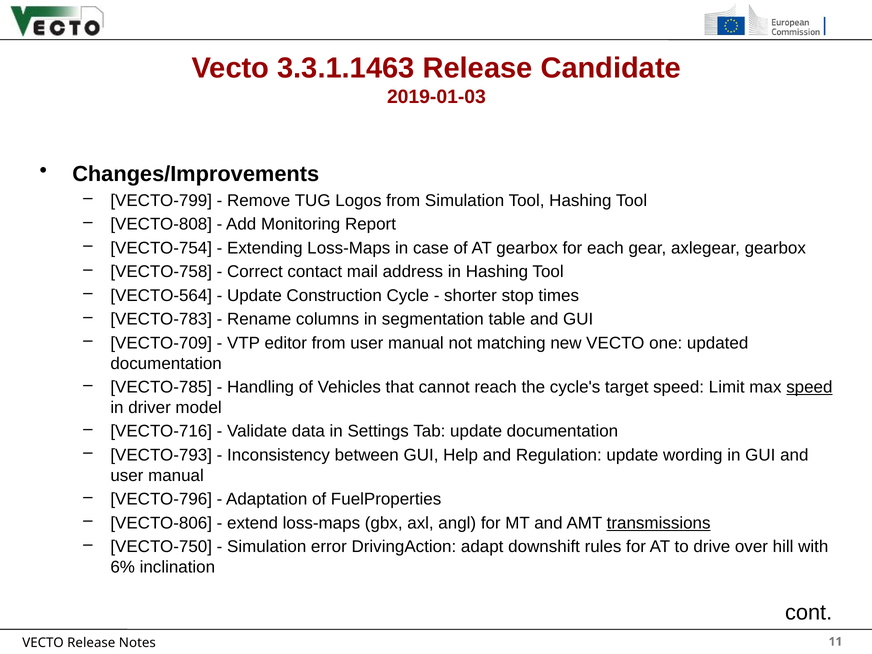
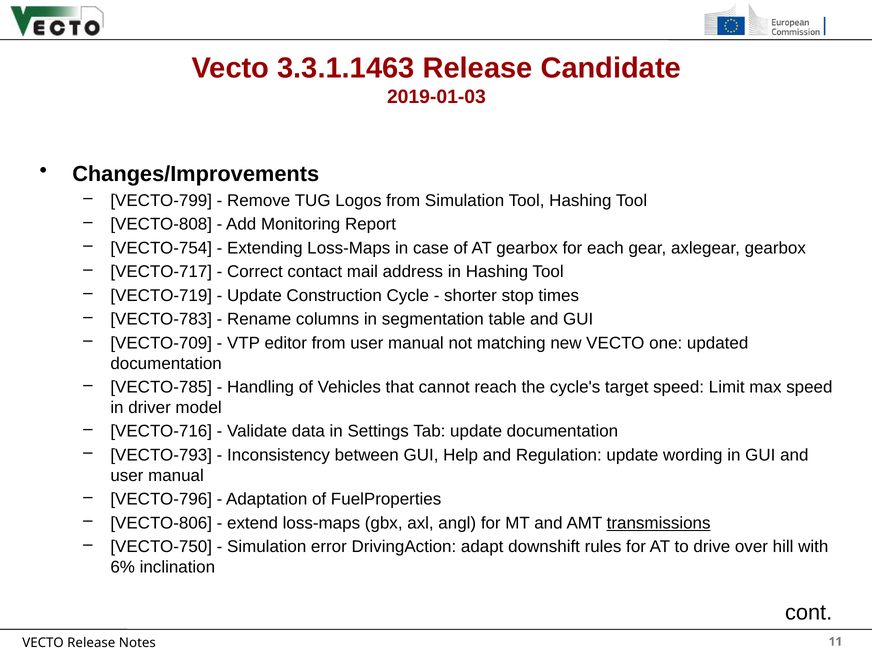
VECTO-758: VECTO-758 -> VECTO-717
VECTO-564: VECTO-564 -> VECTO-719
speed at (809, 387) underline: present -> none
